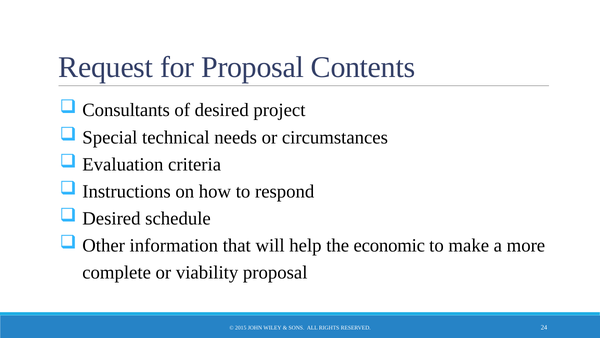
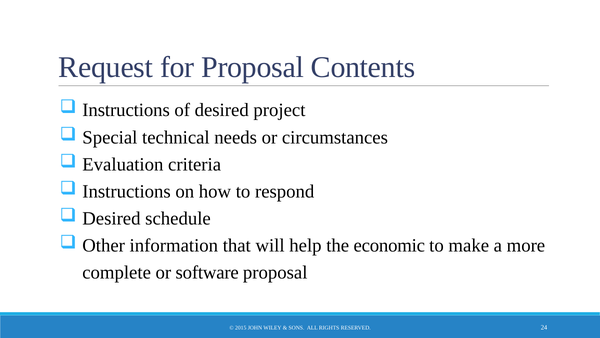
Consultants at (126, 110): Consultants -> Instructions
viability: viability -> software
